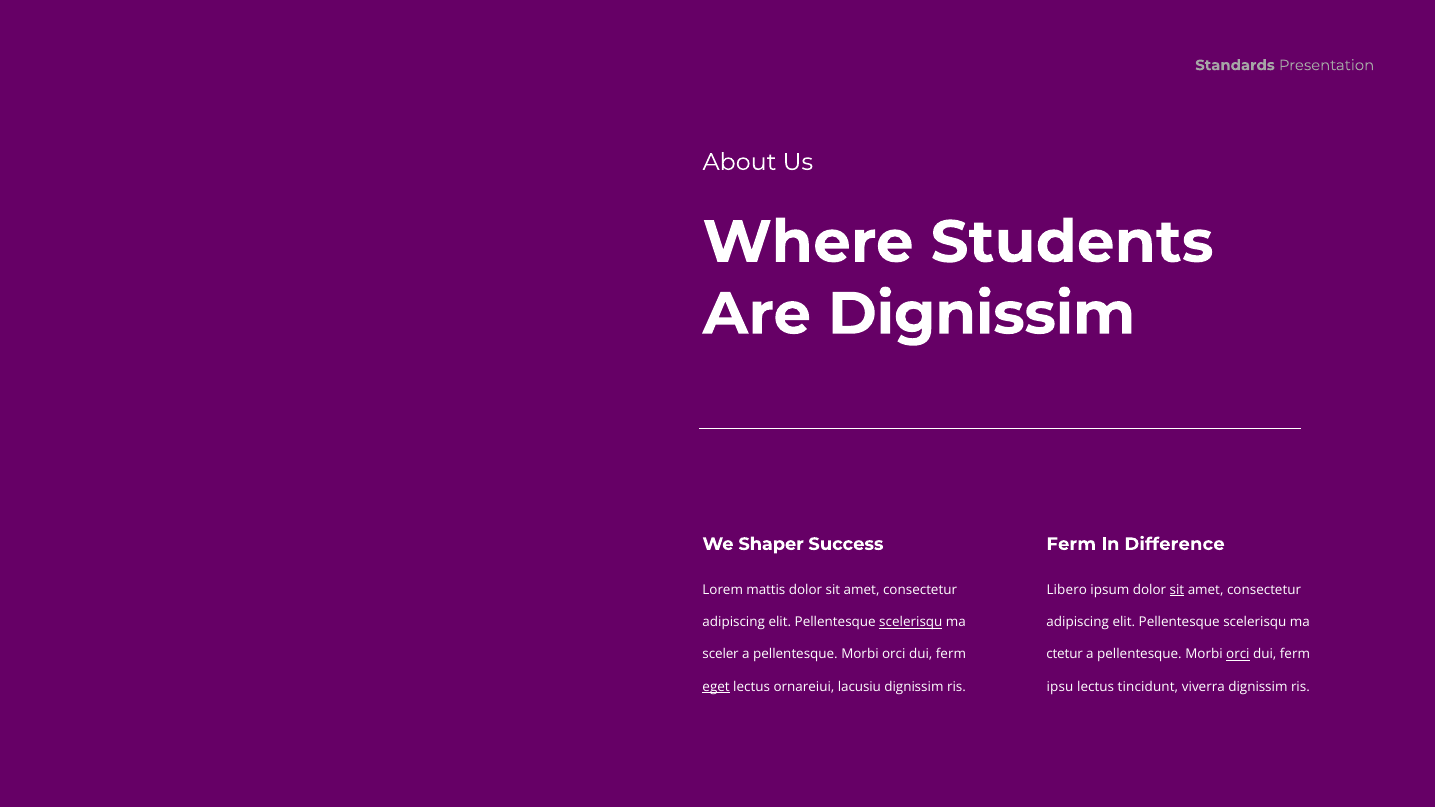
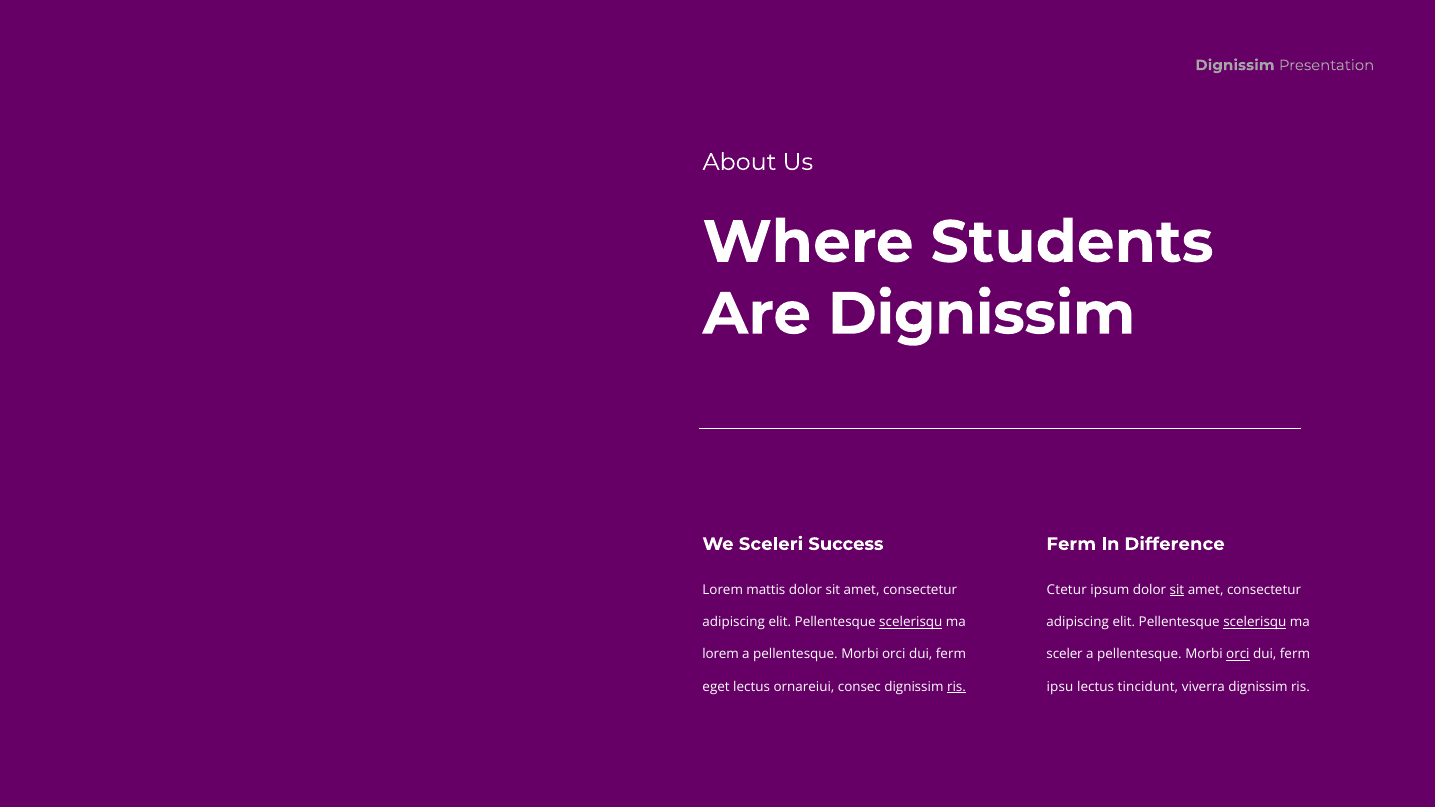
Standards at (1235, 65): Standards -> Dignissim
Shaper: Shaper -> Sceleri
Libero: Libero -> Ctetur
scelerisqu at (1255, 622) underline: none -> present
sceler at (721, 655): sceler -> lorem
ctetur: ctetur -> sceler
eget underline: present -> none
lacusiu: lacusiu -> consec
ris at (956, 687) underline: none -> present
